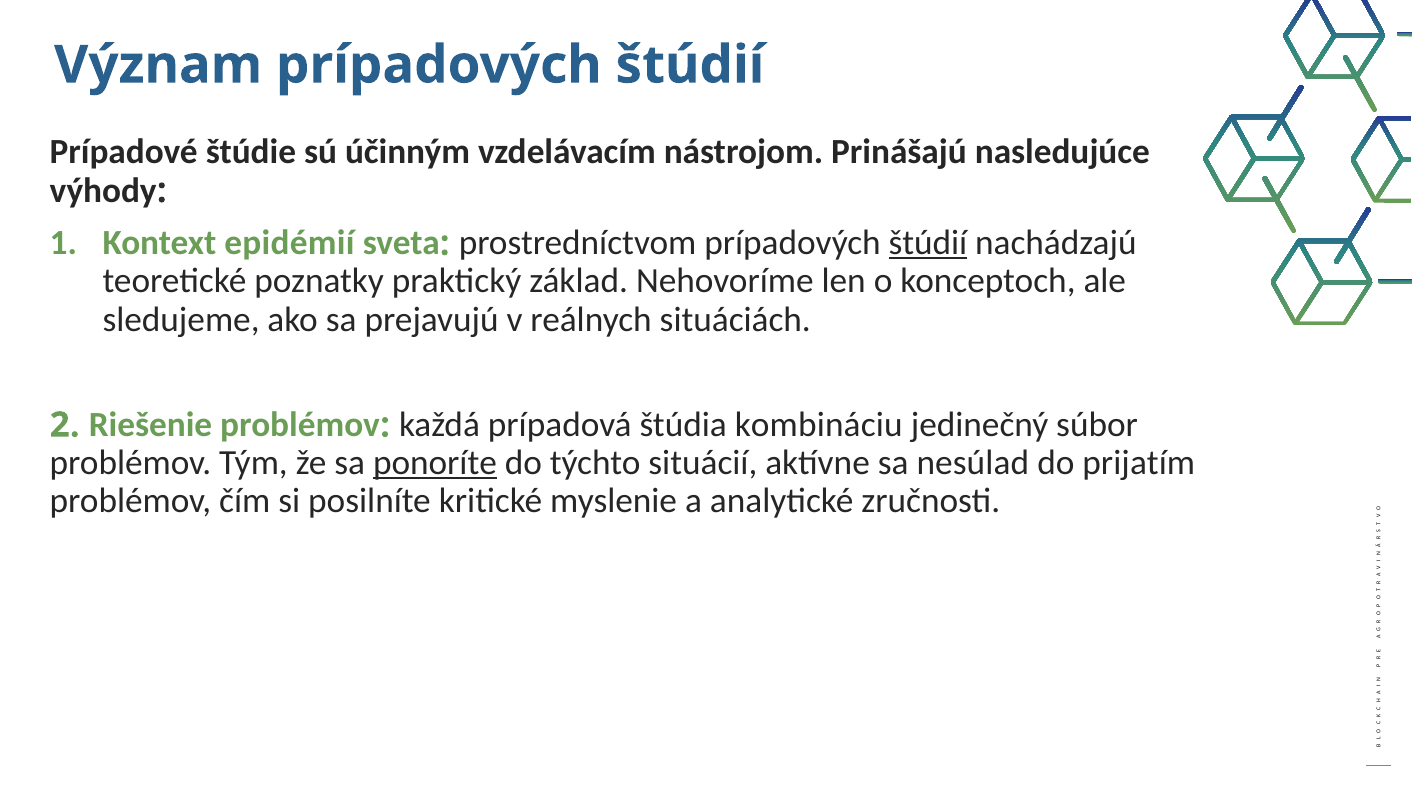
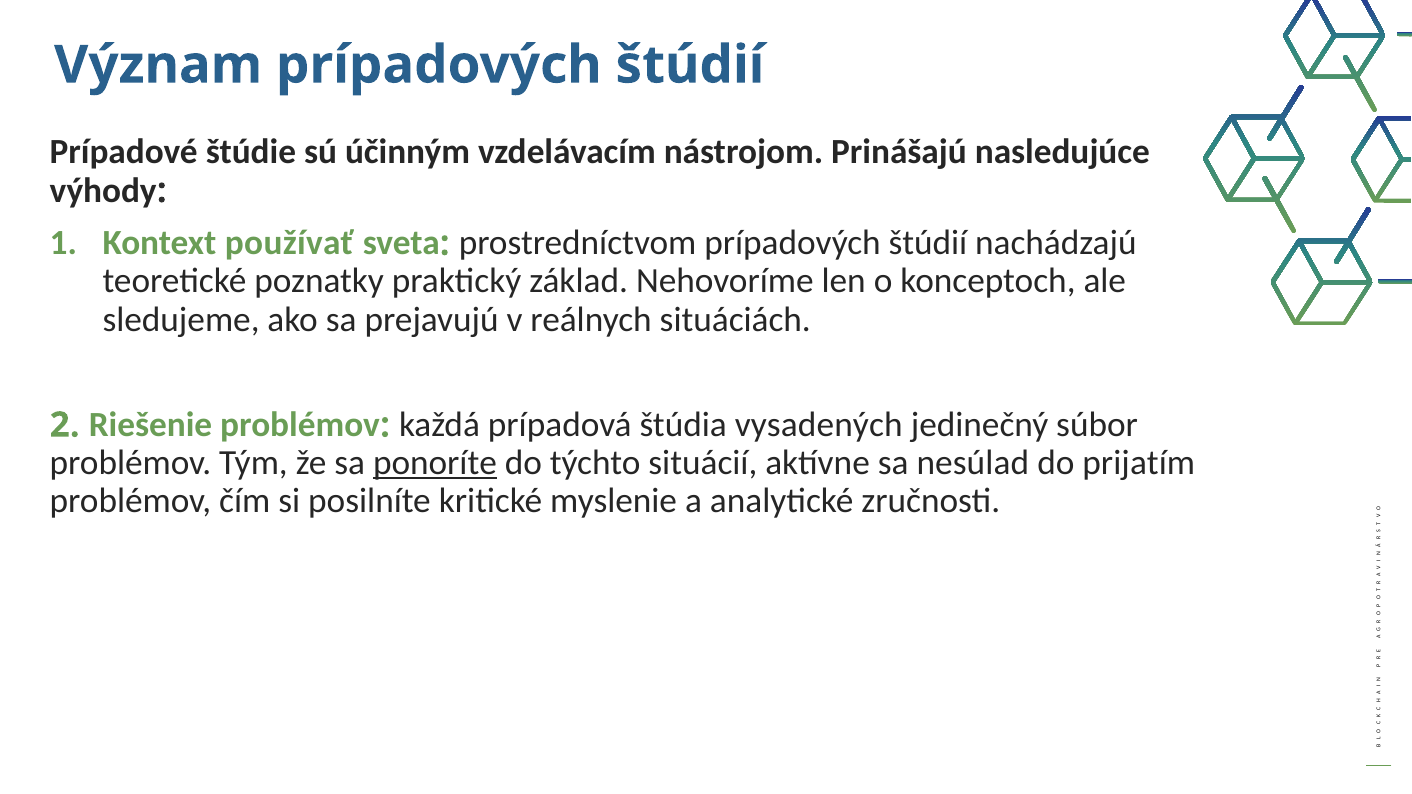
epidémií: epidémií -> používať
štúdií at (928, 243) underline: present -> none
kombináciu: kombináciu -> vysadených
